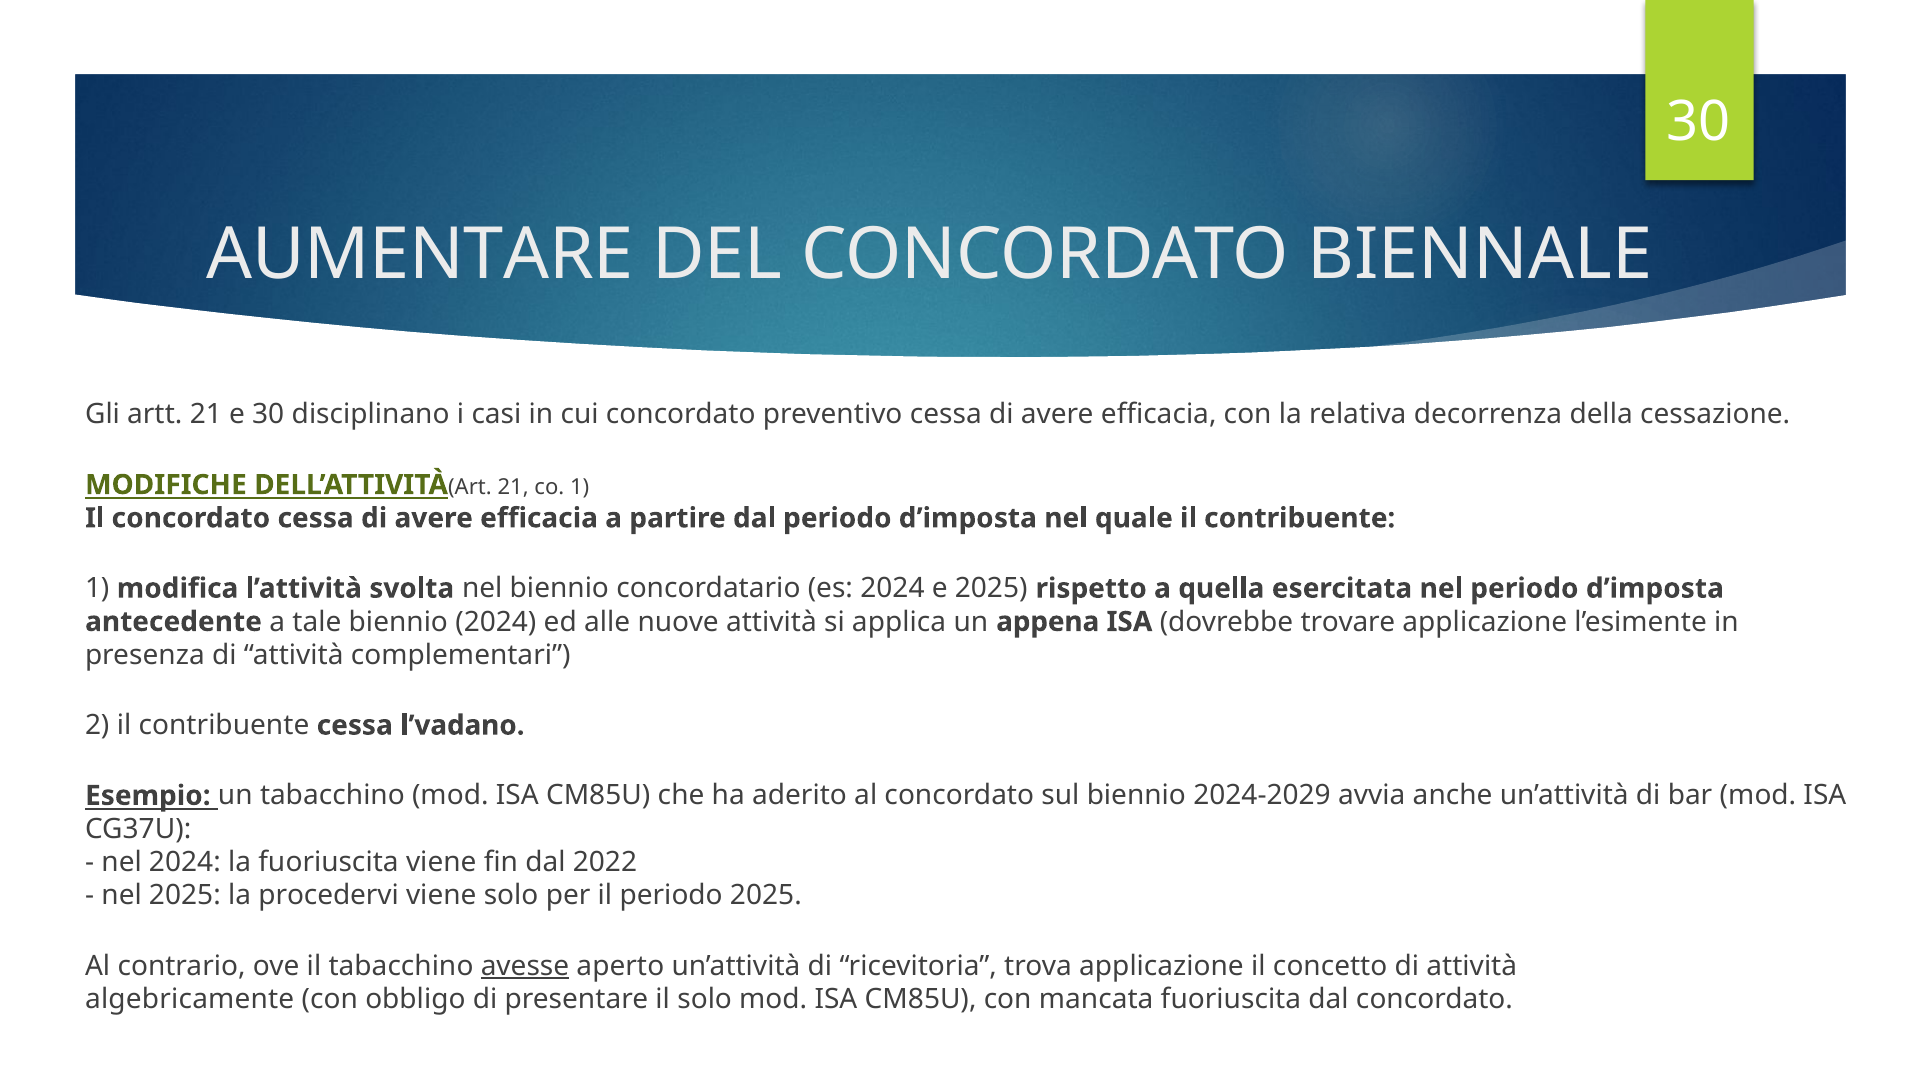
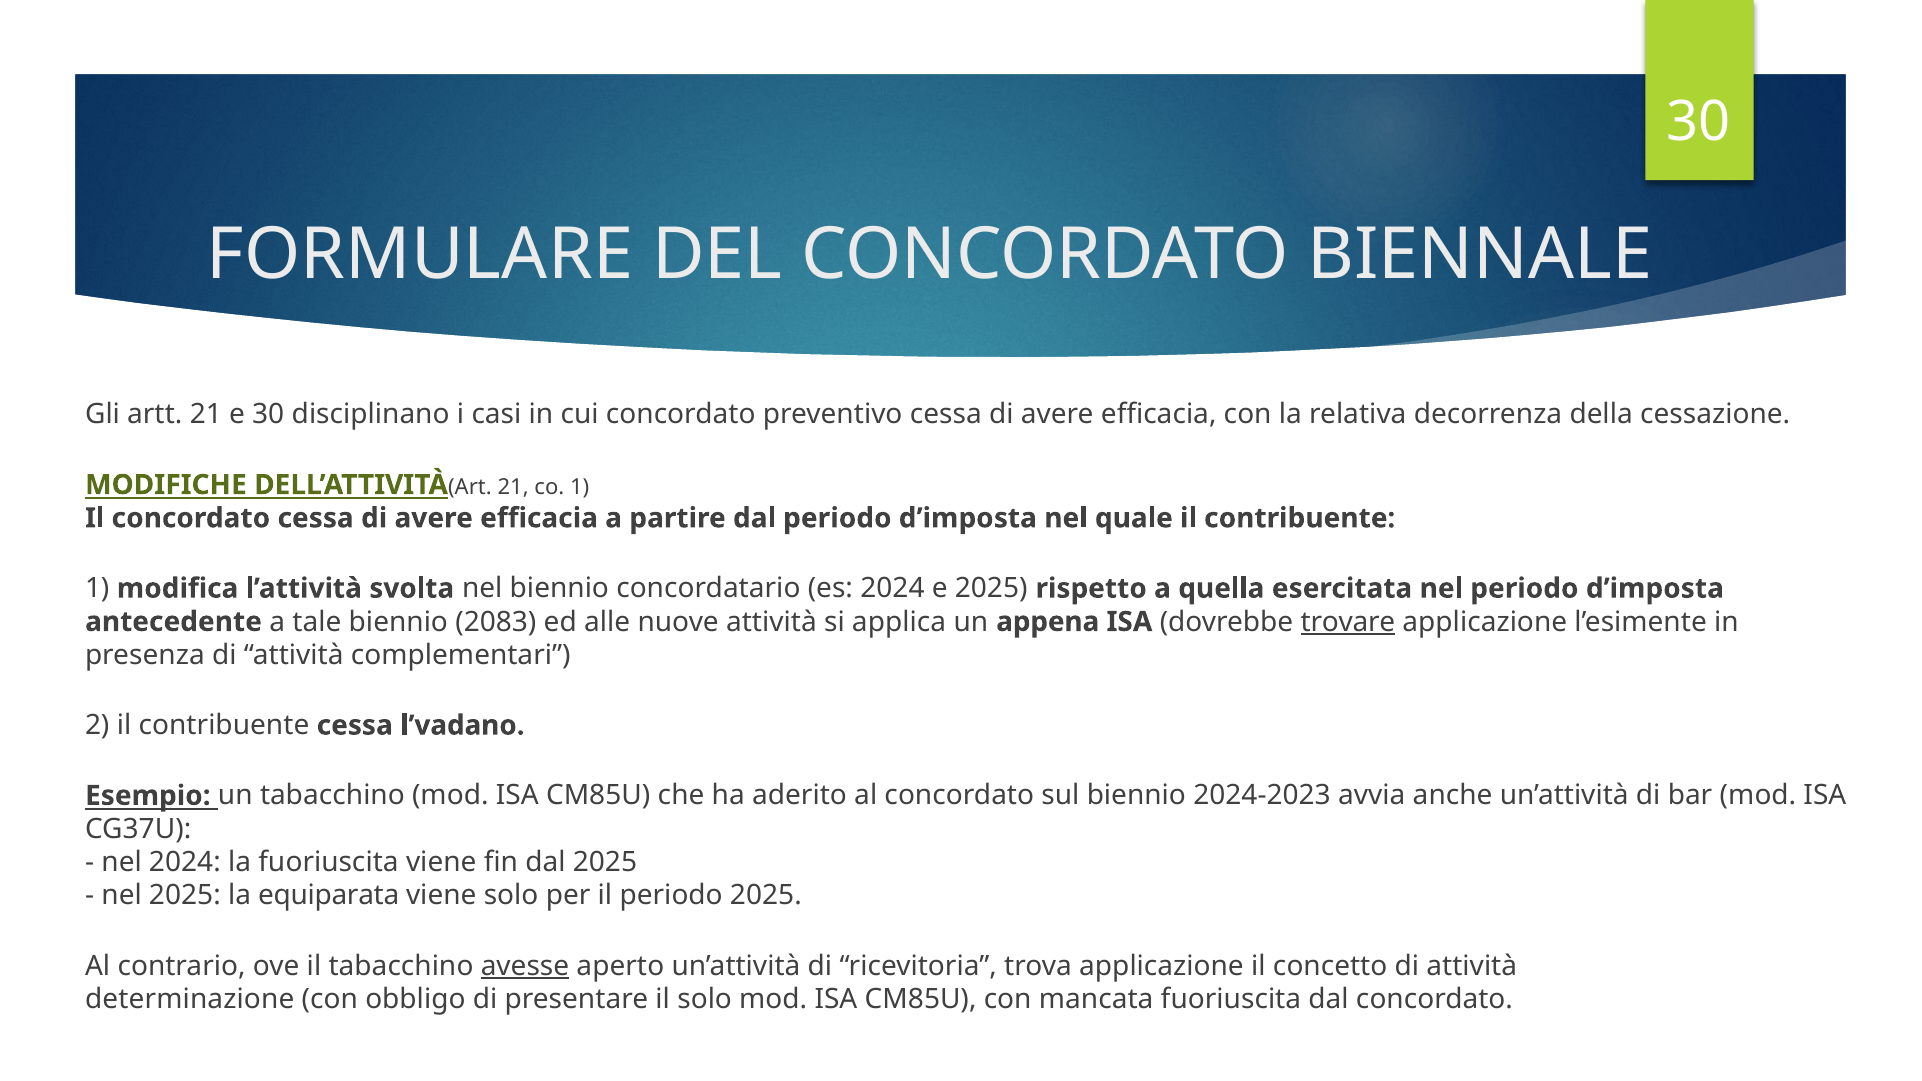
AUMENTARE: AUMENTARE -> FORMULARE
biennio 2024: 2024 -> 2083
trovare underline: none -> present
2024-2029: 2024-2029 -> 2024-2023
dal 2022: 2022 -> 2025
procedervi: procedervi -> equiparata
algebricamente: algebricamente -> determinazione
